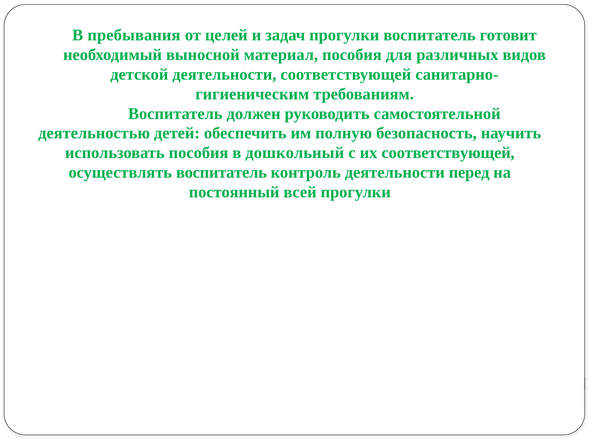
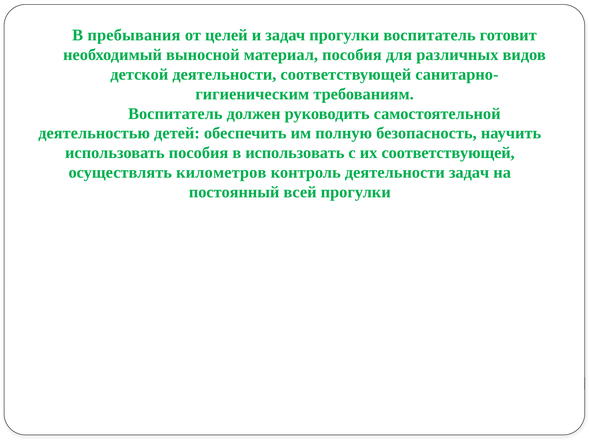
в дошкольный: дошкольный -> использовать
осуществлять воспитатель: воспитатель -> километров
деятельности перед: перед -> задач
